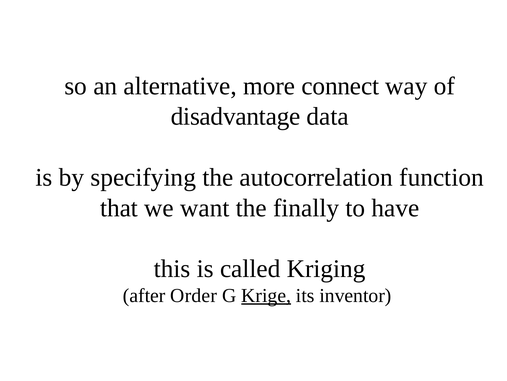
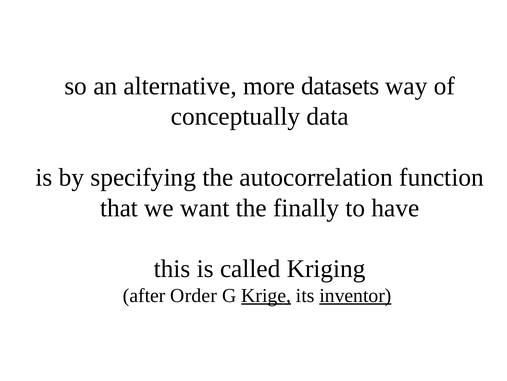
connect: connect -> datasets
disadvantage: disadvantage -> conceptually
inventor underline: none -> present
